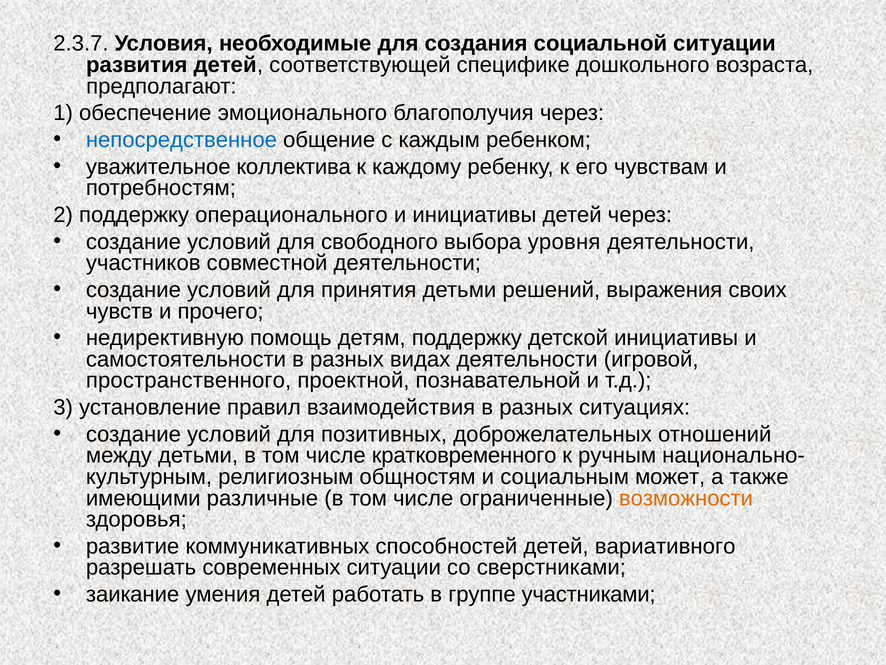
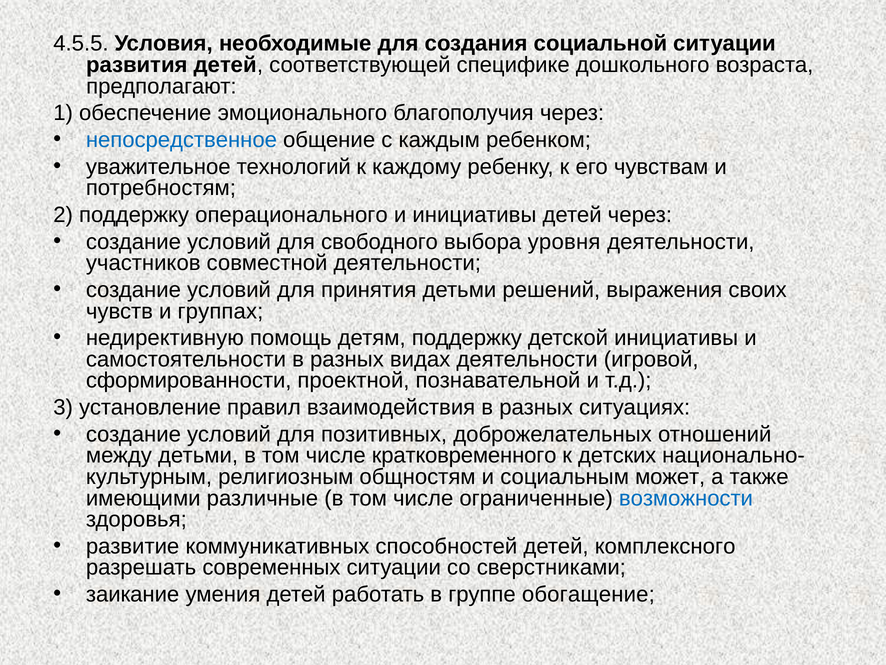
2.3.7: 2.3.7 -> 4.5.5
коллектива: коллектива -> технологий
прочего: прочего -> группах
пространственного: пространственного -> сформированности
ручным: ручным -> детских
возможности colour: orange -> blue
вариативного: вариативного -> комплексного
участниками: участниками -> обогащение
